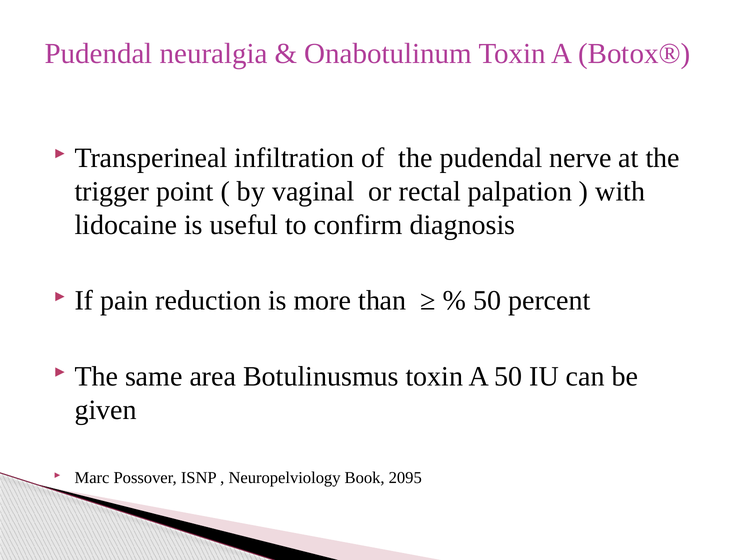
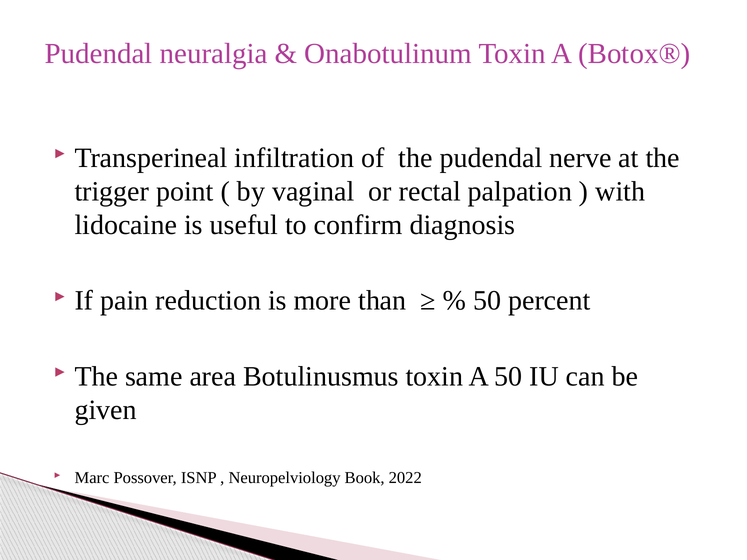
2095: 2095 -> 2022
